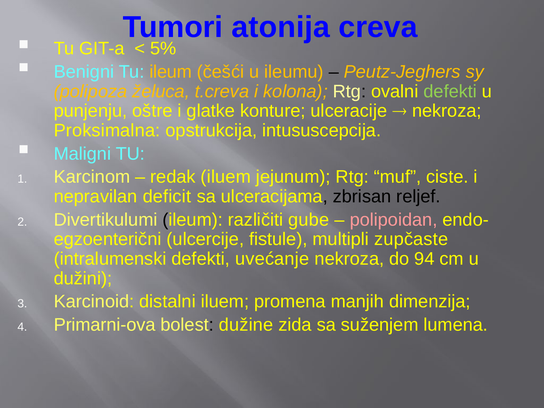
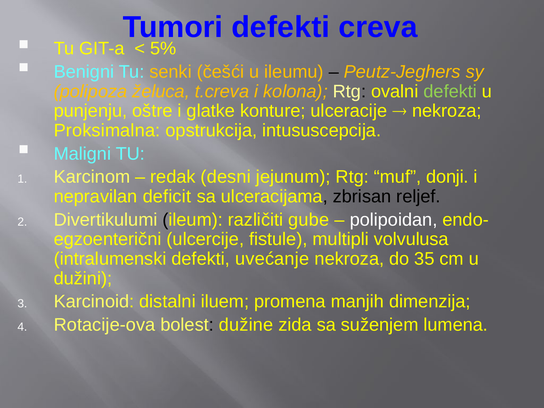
Tumori atonija: atonija -> defekti
Tu ileum: ileum -> senki
redak iluem: iluem -> desni
ciste: ciste -> donji
polipoidan colour: pink -> white
zupčaste: zupčaste -> volvulusa
94: 94 -> 35
Primarni-ova: Primarni-ova -> Rotacije-ova
